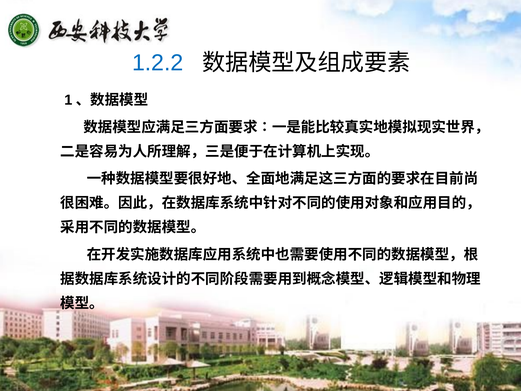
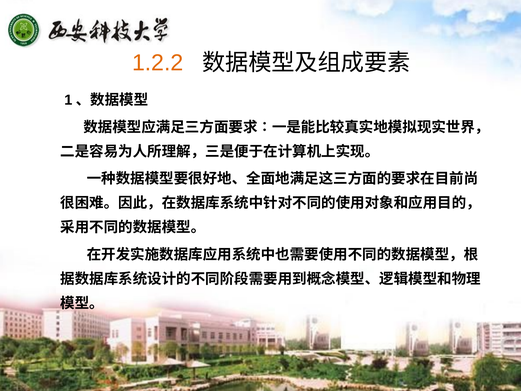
1.2.2 colour: blue -> orange
